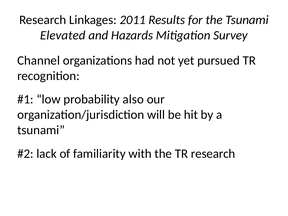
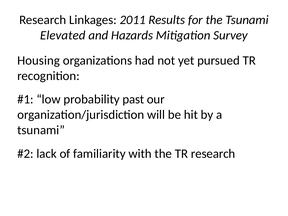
Channel: Channel -> Housing
also: also -> past
